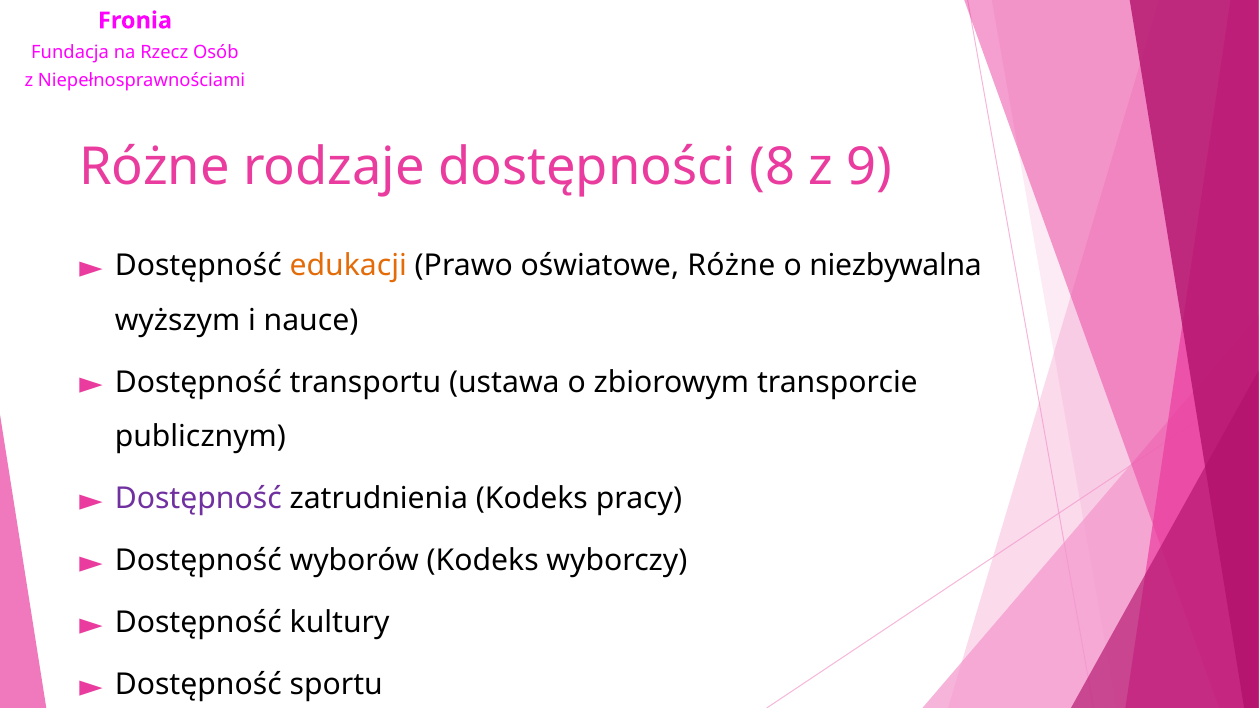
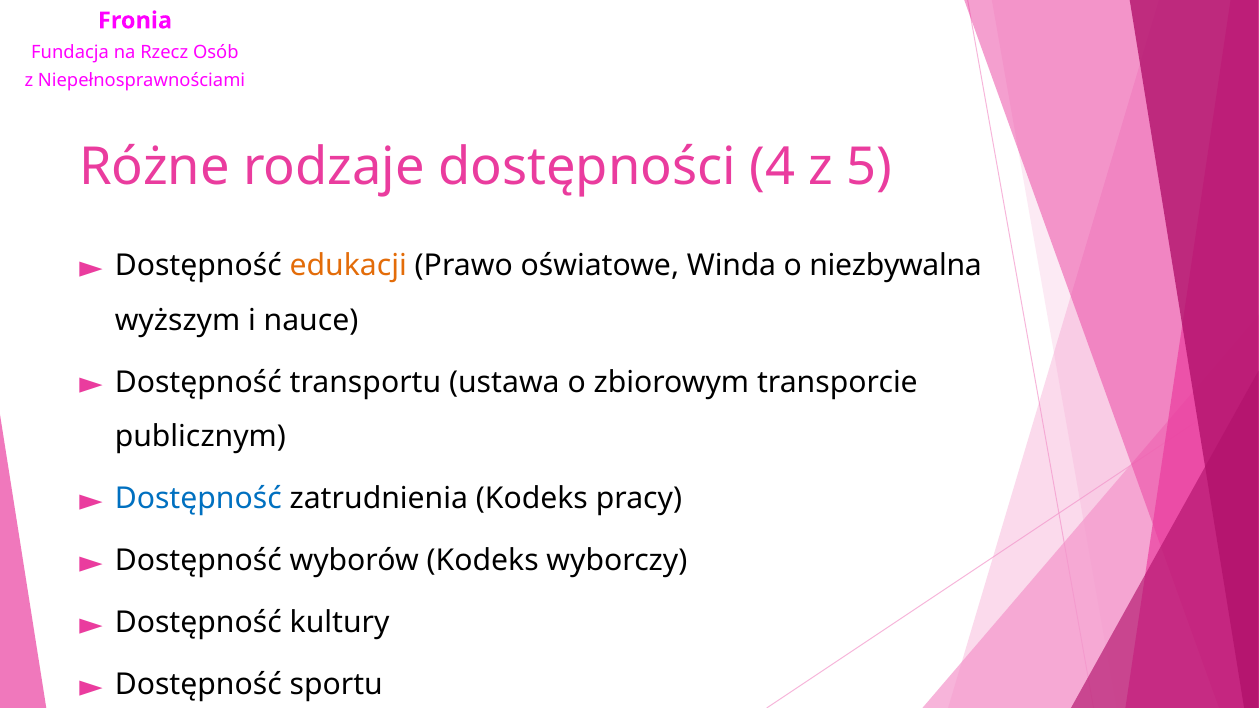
8: 8 -> 4
9: 9 -> 5
oświatowe Różne: Różne -> Winda
Dostępność at (198, 499) colour: purple -> blue
